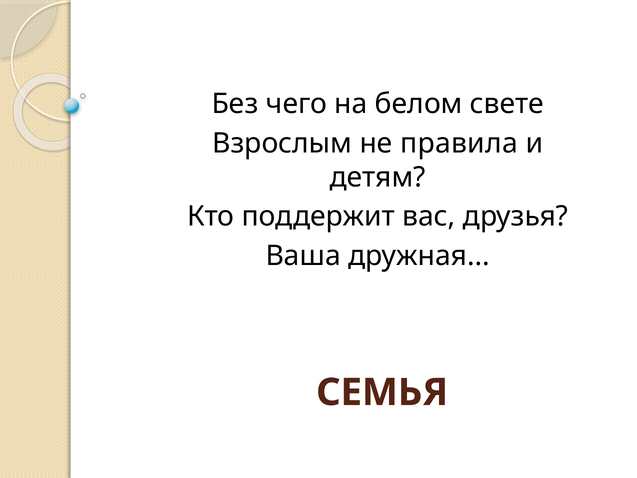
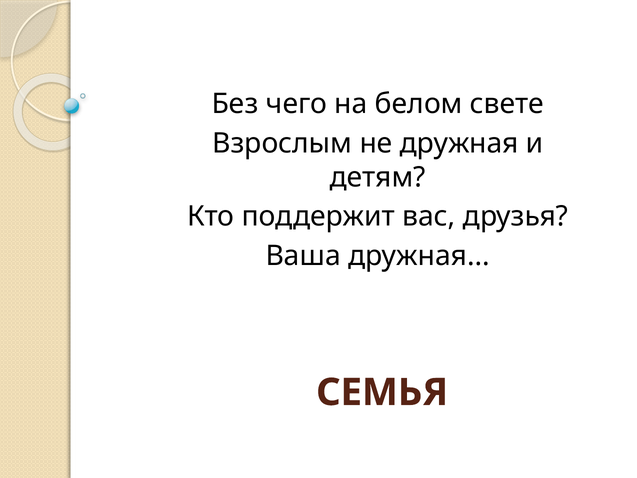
не правила: правила -> дружная
